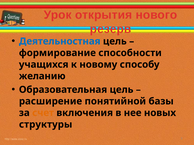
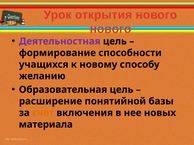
резерв at (111, 29): резерв -> нового
Деятельностная colour: blue -> purple
структуры: структуры -> материала
